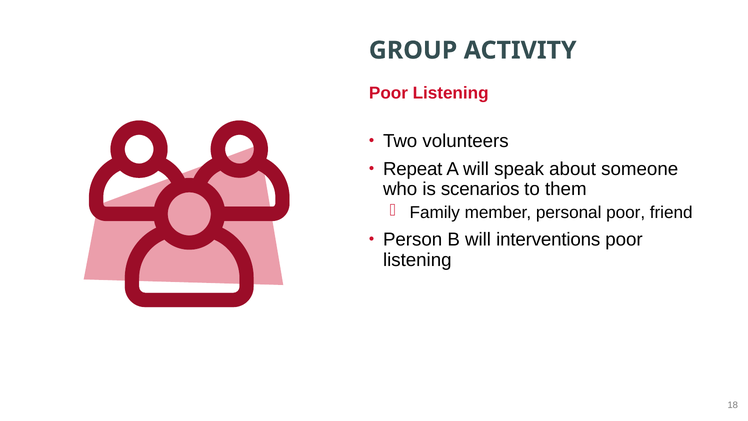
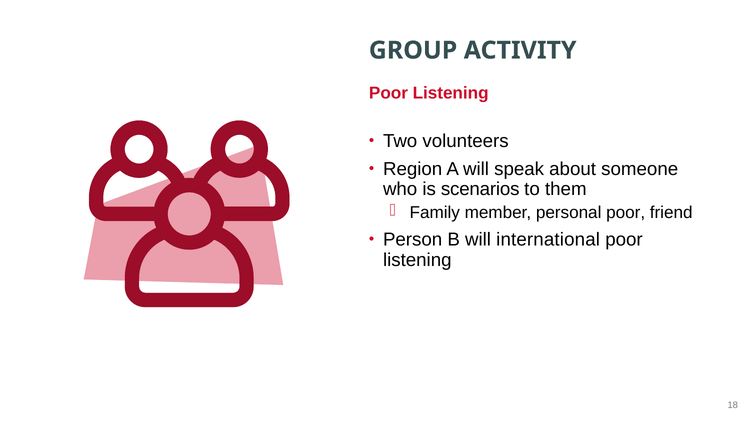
Repeat: Repeat -> Region
interventions: interventions -> international
